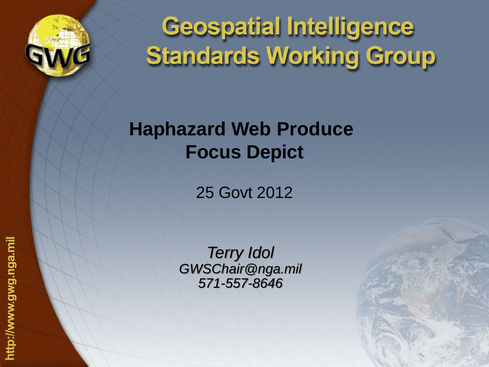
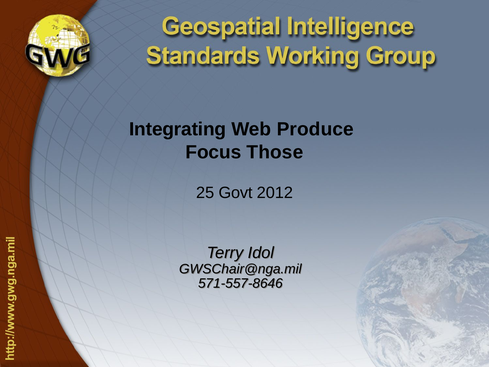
Haphazard: Haphazard -> Integrating
Depict: Depict -> Those
